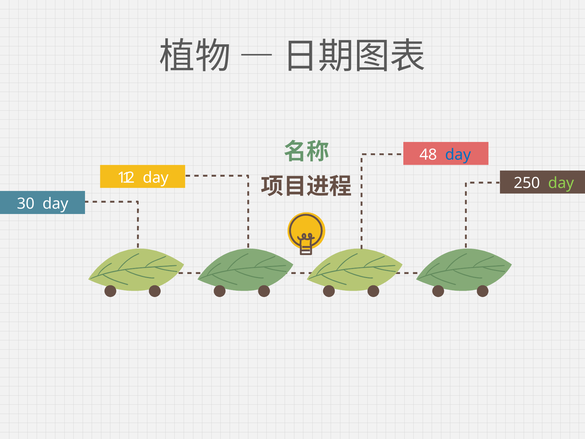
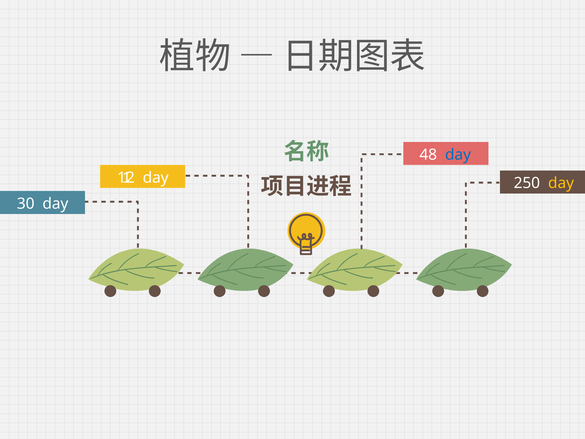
day at (561, 183) colour: light green -> yellow
